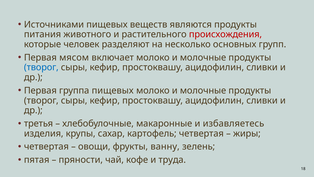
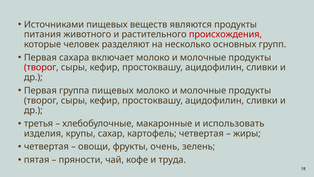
мясом: мясом -> сахара
творог at (41, 67) colour: blue -> red
избавляетесь: избавляетесь -> использовать
ванну: ванну -> очень
